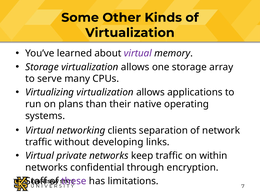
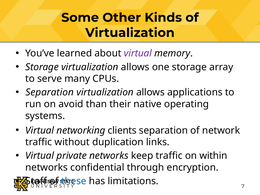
Virtualizing at (50, 92): Virtualizing -> Separation
plans: plans -> avoid
developing: developing -> duplication
these colour: purple -> blue
